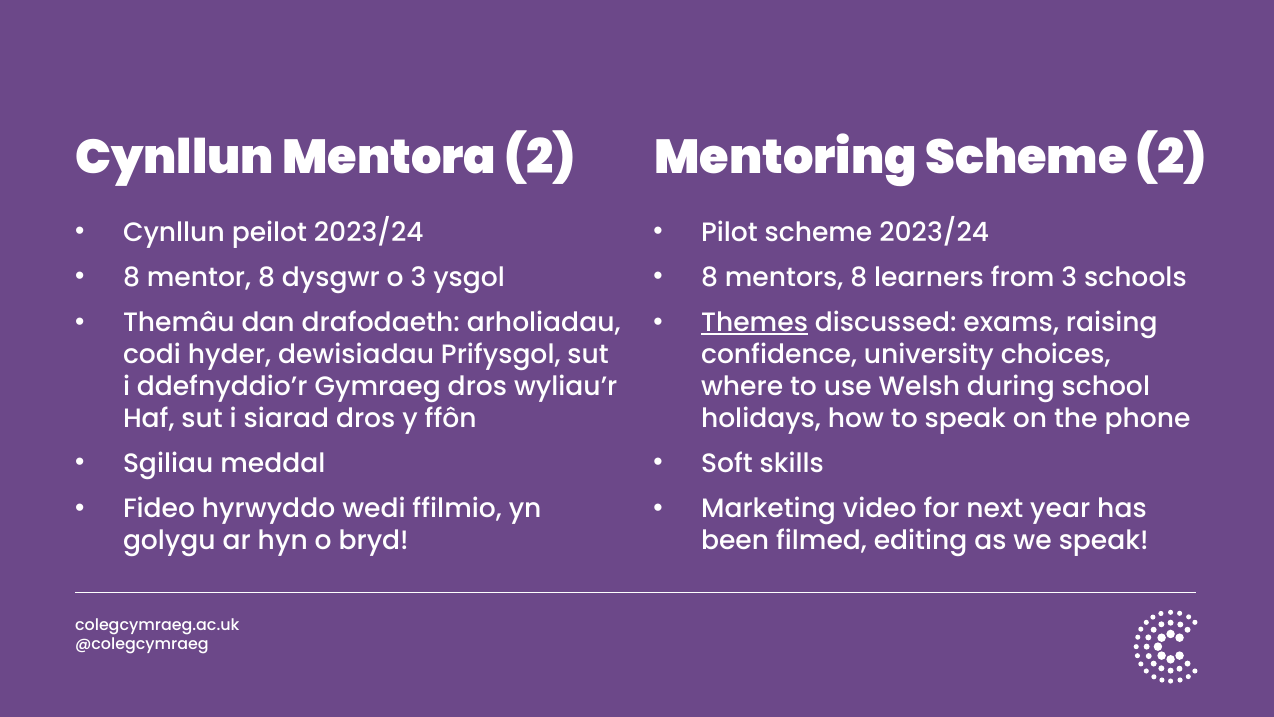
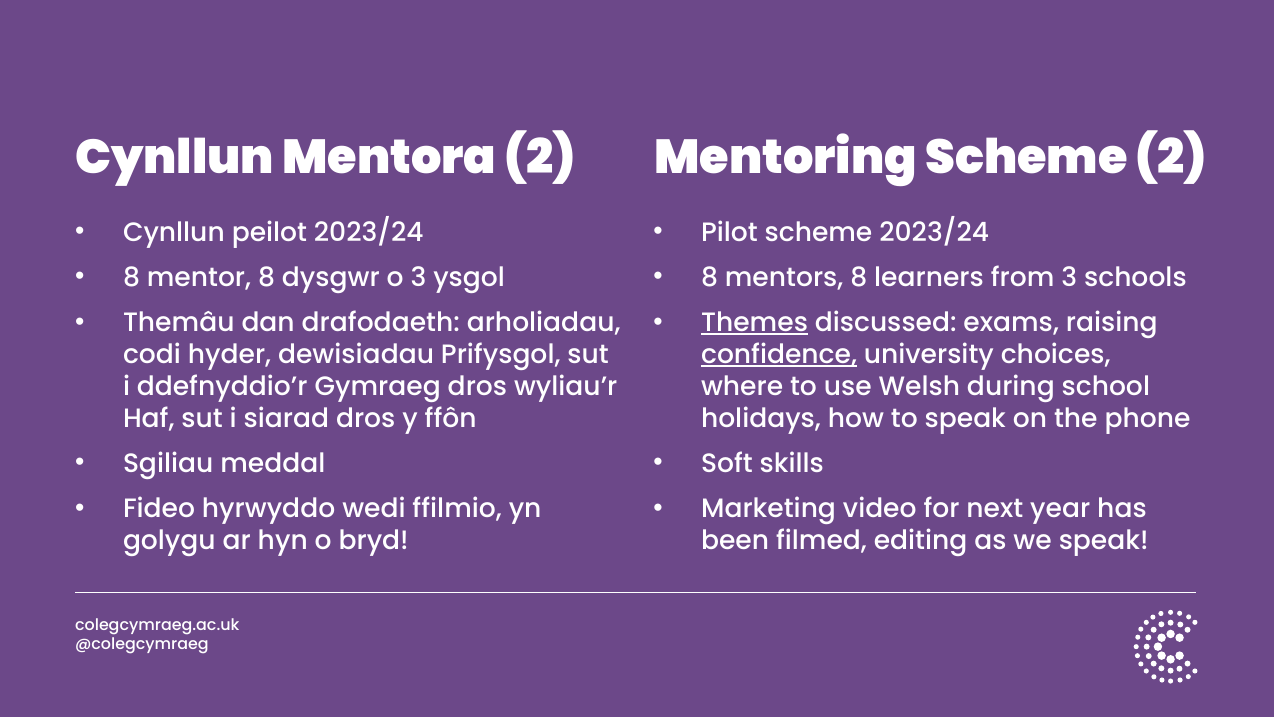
confidence underline: none -> present
